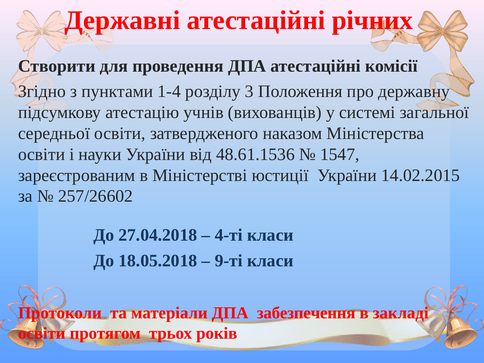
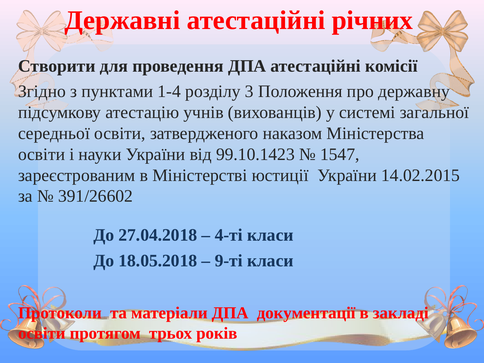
48.61.1536: 48.61.1536 -> 99.10.1423
257/26602: 257/26602 -> 391/26602
забезпечення: забезпечення -> документації
